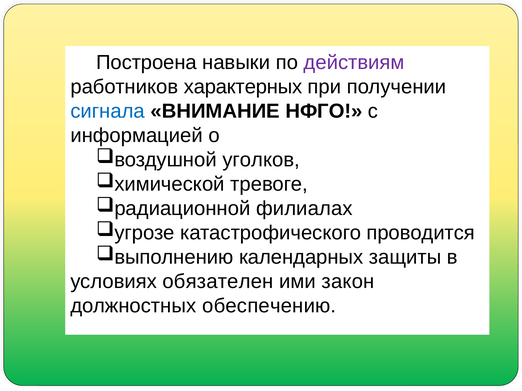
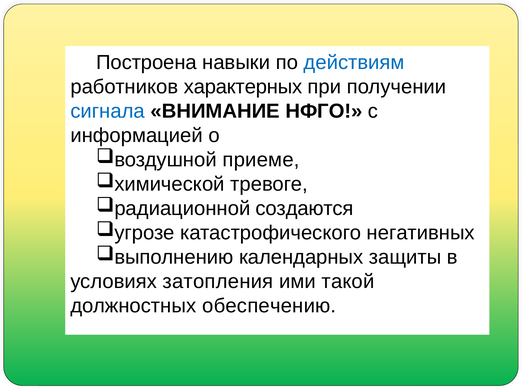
действиям colour: purple -> blue
уголков: уголков -> приеме
филиалах: филиалах -> создаются
проводится: проводится -> негативных
обязателен: обязателен -> затопления
закон: закон -> такой
